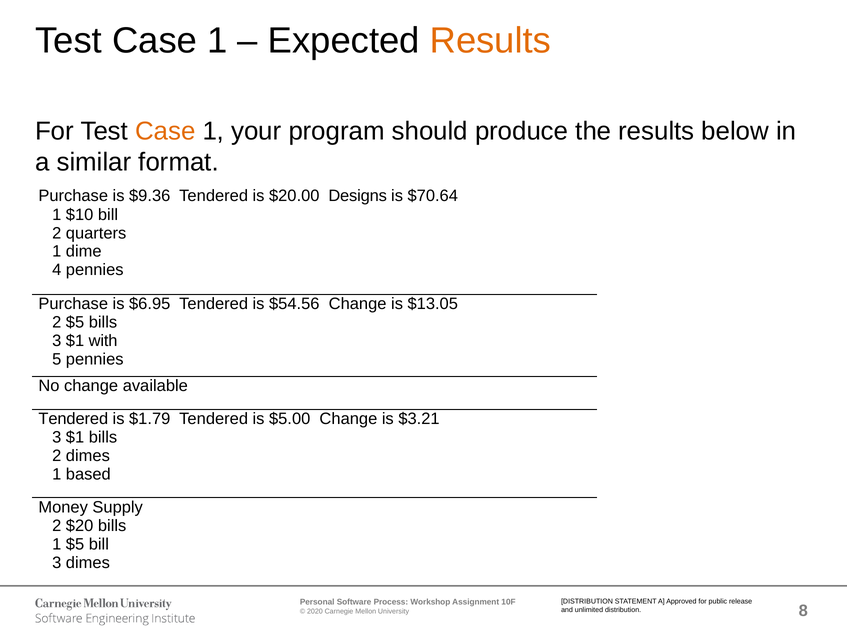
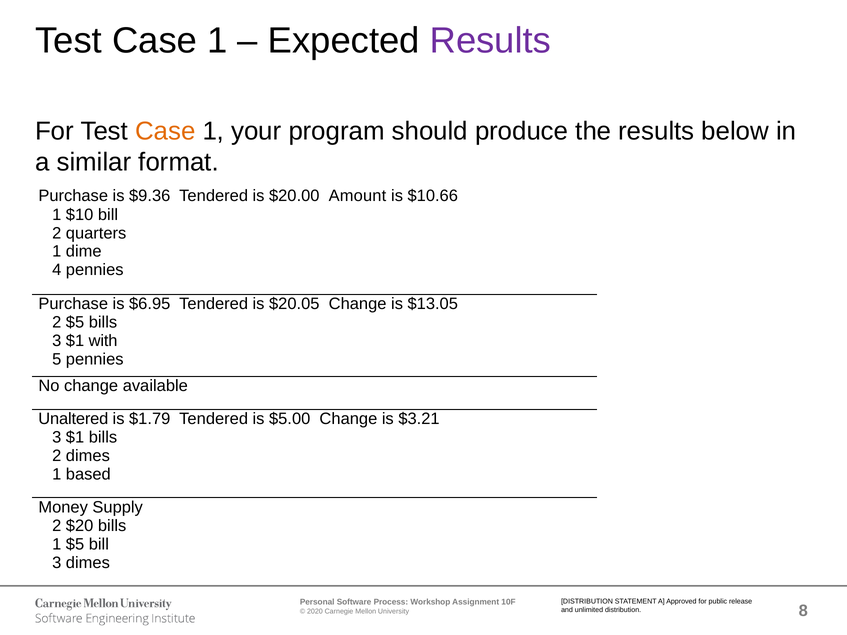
Results at (490, 41) colour: orange -> purple
Designs: Designs -> Amount
$70.64: $70.64 -> $10.66
$54.56: $54.56 -> $20.05
Tendered at (73, 419): Tendered -> Unaltered
